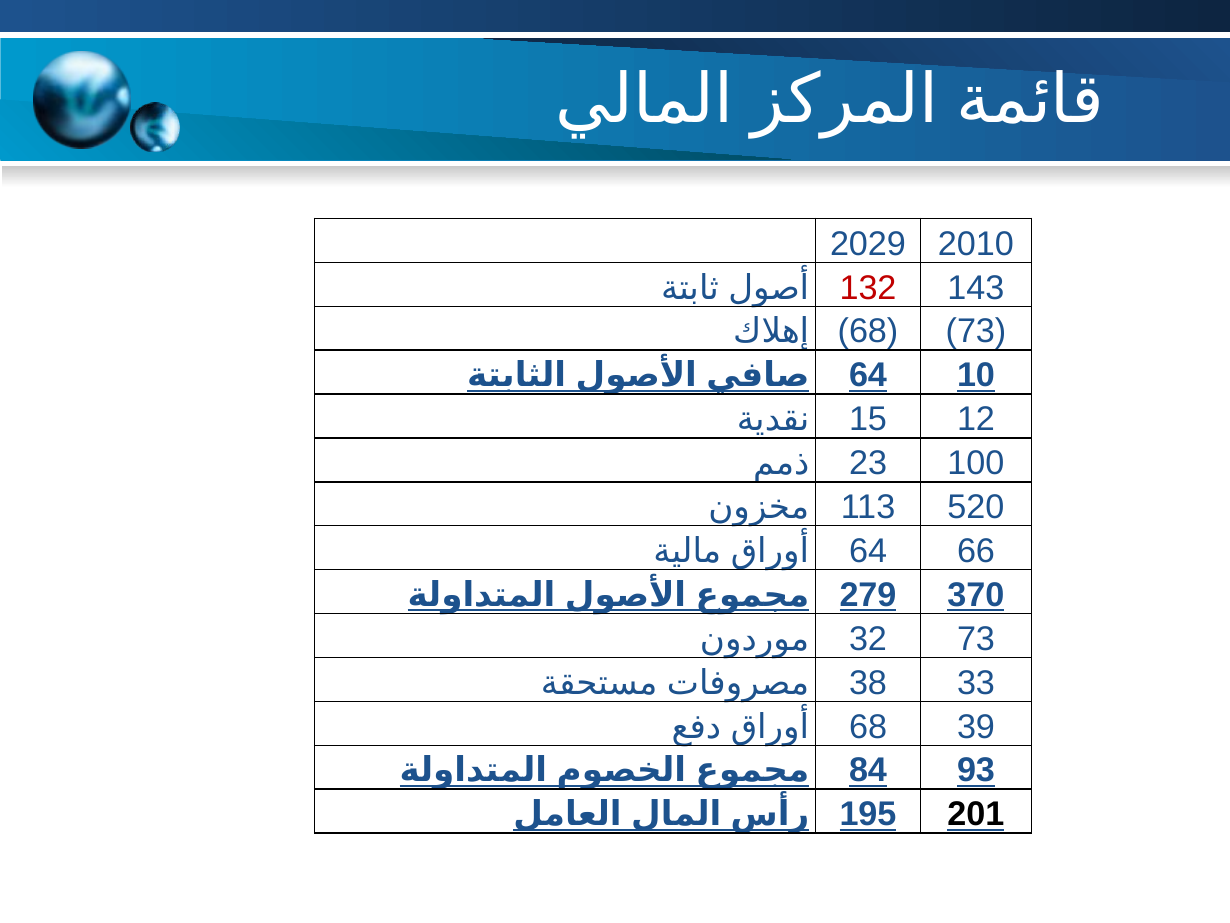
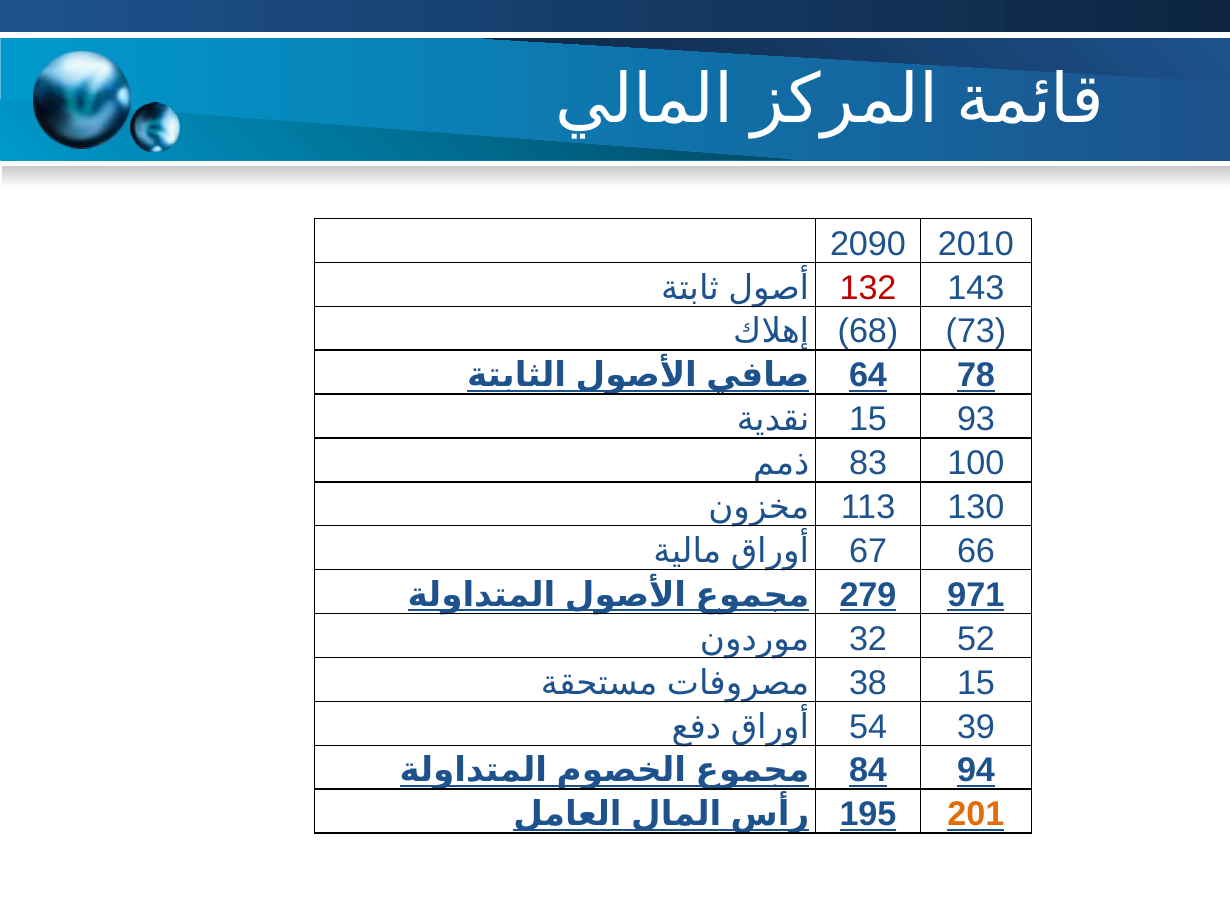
2029: 2029 -> 2090
10: 10 -> 78
12: 12 -> 93
23: 23 -> 83
520: 520 -> 130
64 at (868, 551): 64 -> 67
370: 370 -> 971
32 73: 73 -> 52
38 33: 33 -> 15
68 at (868, 726): 68 -> 54
93: 93 -> 94
201 colour: black -> orange
